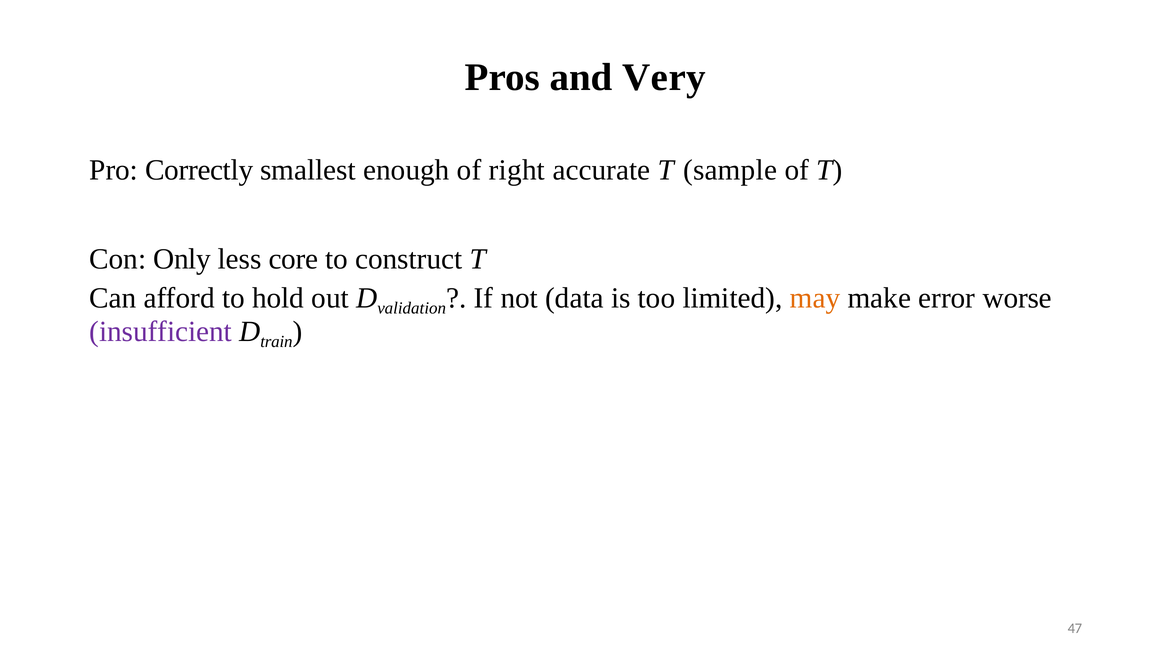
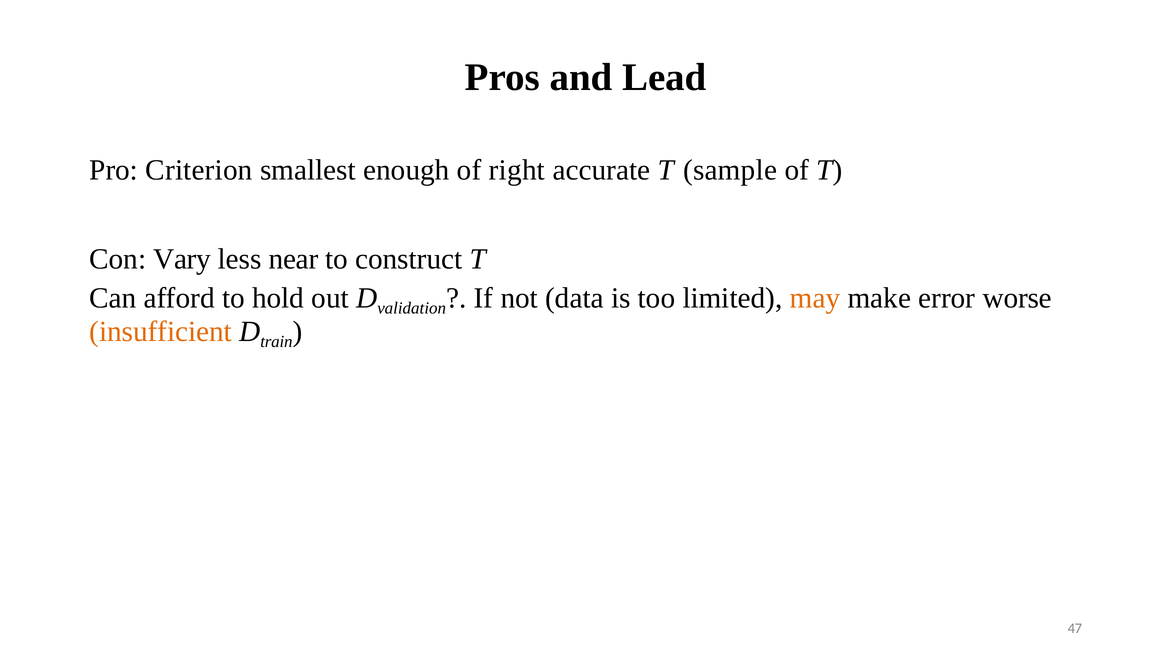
Very: Very -> Lead
Correctly: Correctly -> Criterion
Only: Only -> Vary
core: core -> near
insufficient colour: purple -> orange
